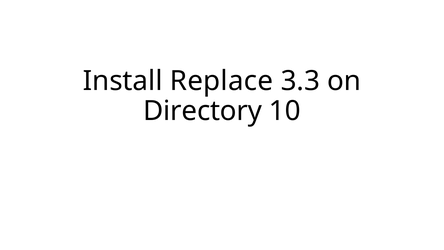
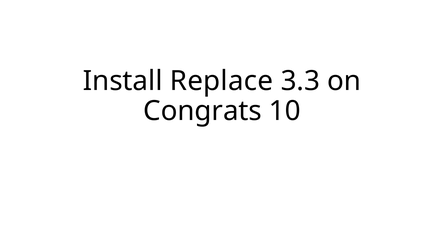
Directory: Directory -> Congrats
